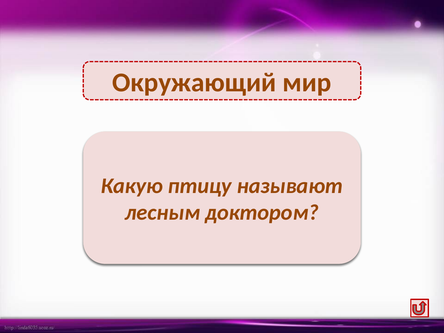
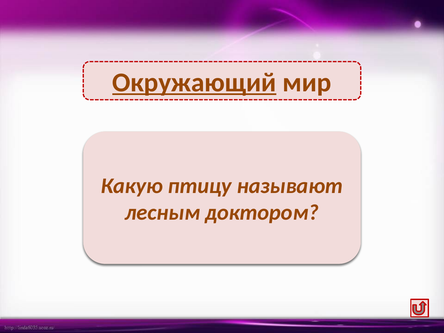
Окружающий underline: none -> present
